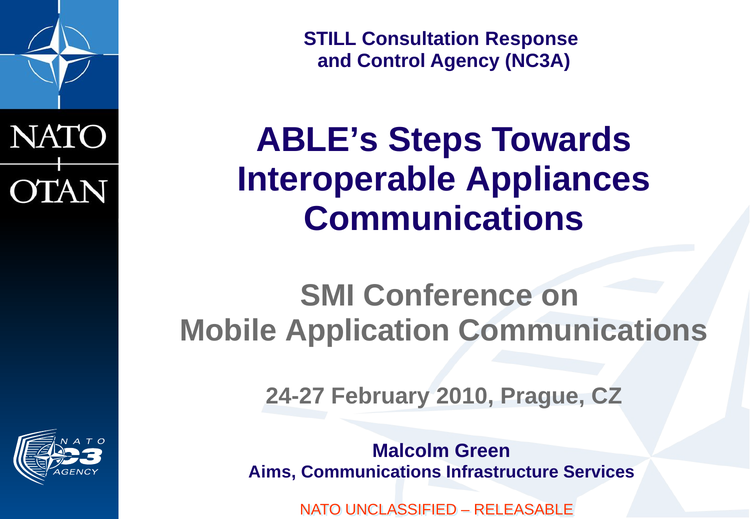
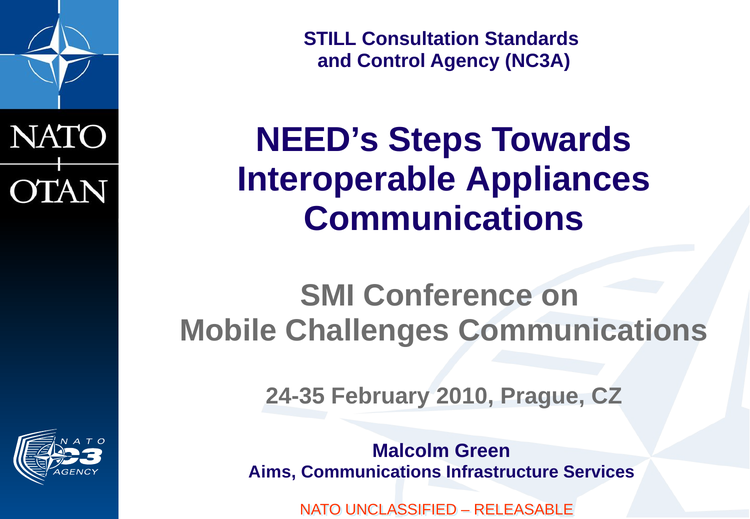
Response: Response -> Standards
ABLE’s: ABLE’s -> NEED’s
Application: Application -> Challenges
24-27: 24-27 -> 24-35
